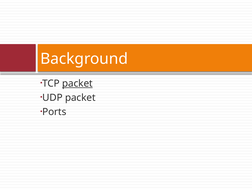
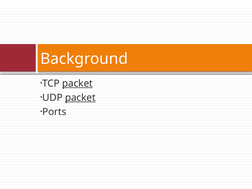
packet at (80, 98) underline: none -> present
